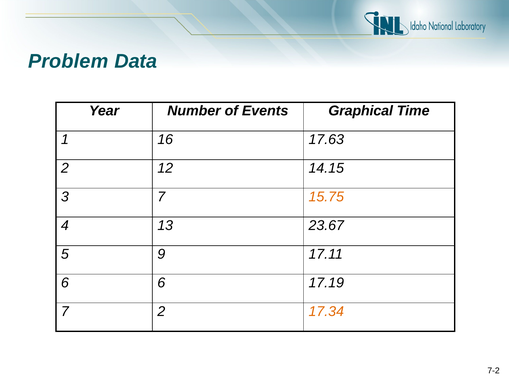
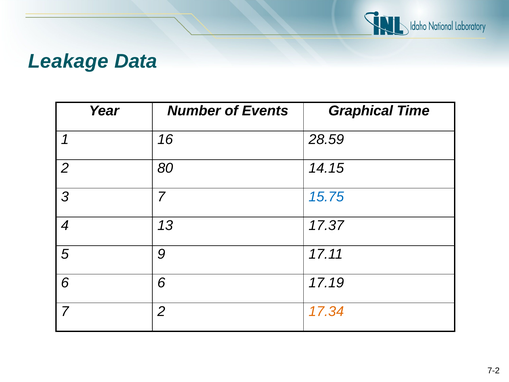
Problem: Problem -> Leakage
17.63: 17.63 -> 28.59
12: 12 -> 80
15.75 colour: orange -> blue
23.67: 23.67 -> 17.37
